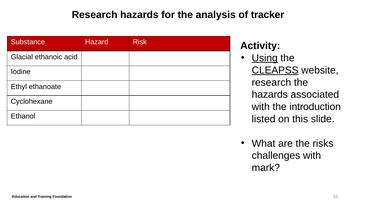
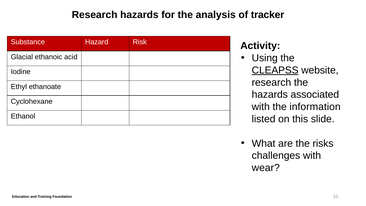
Using underline: present -> none
introduction: introduction -> information
mark: mark -> wear
